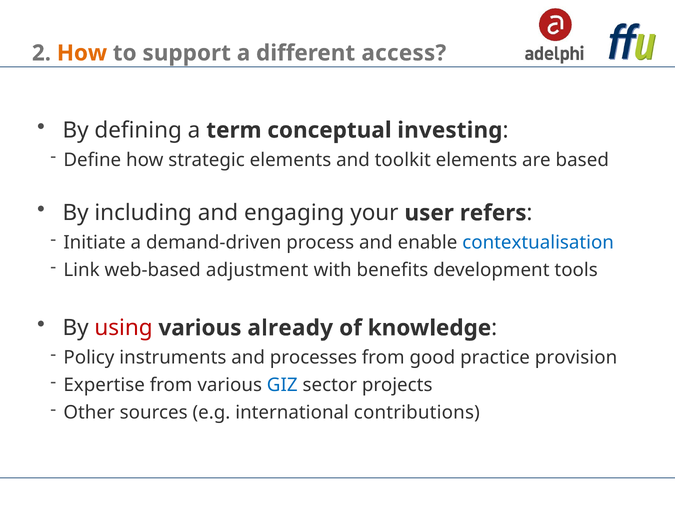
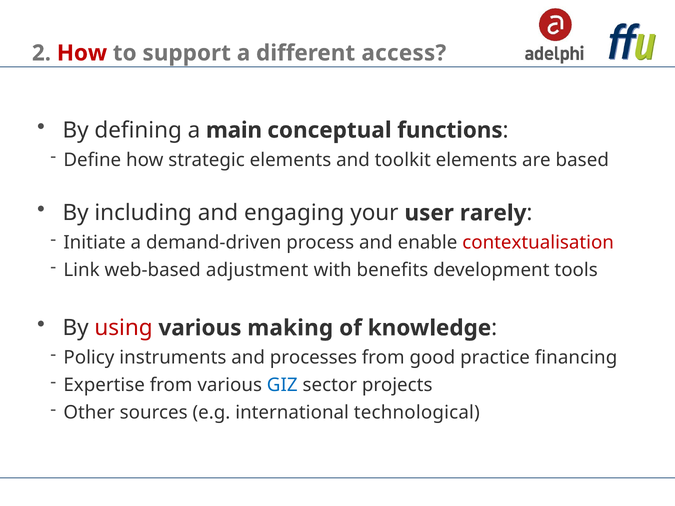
How at (82, 53) colour: orange -> red
term: term -> main
investing: investing -> functions
refers: refers -> rarely
contextualisation colour: blue -> red
already: already -> making
provision: provision -> financing
contributions: contributions -> technological
